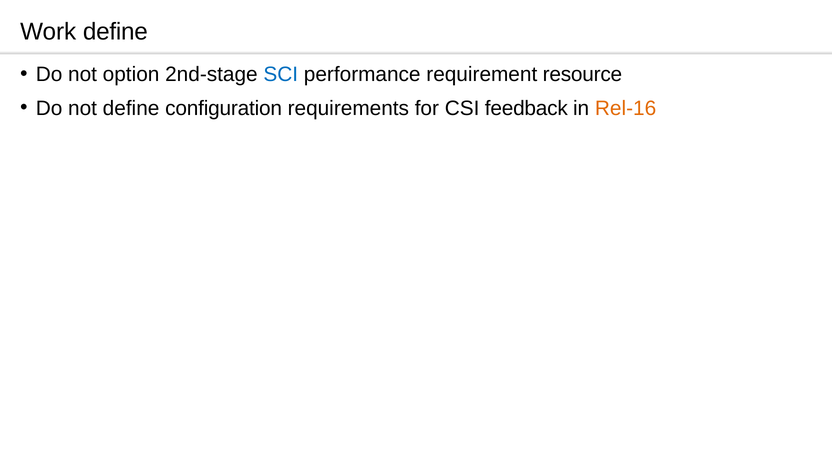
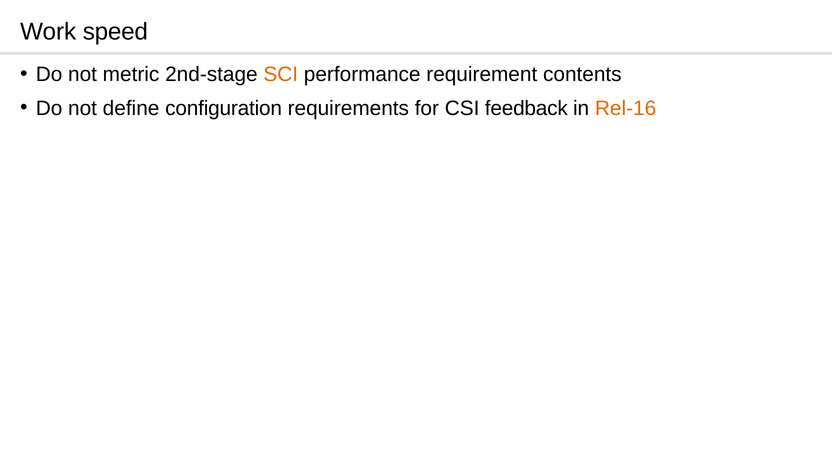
Work define: define -> speed
option: option -> metric
SCI colour: blue -> orange
resource: resource -> contents
